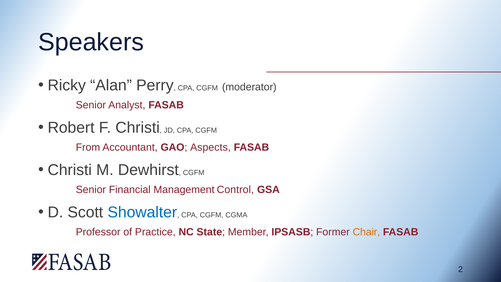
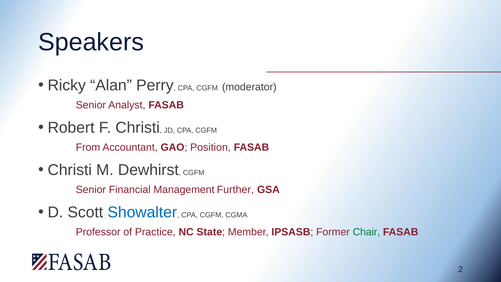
Aspects: Aspects -> Position
Control: Control -> Further
Chair colour: orange -> green
